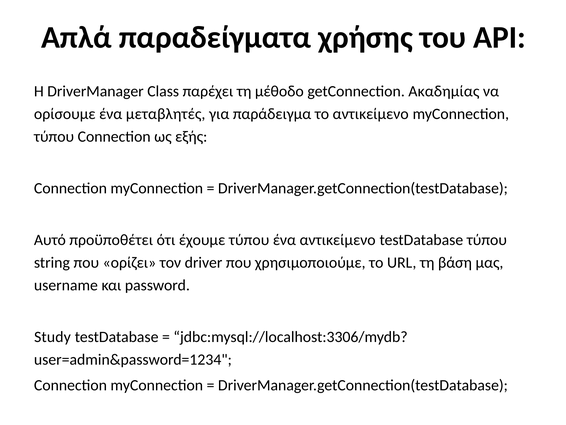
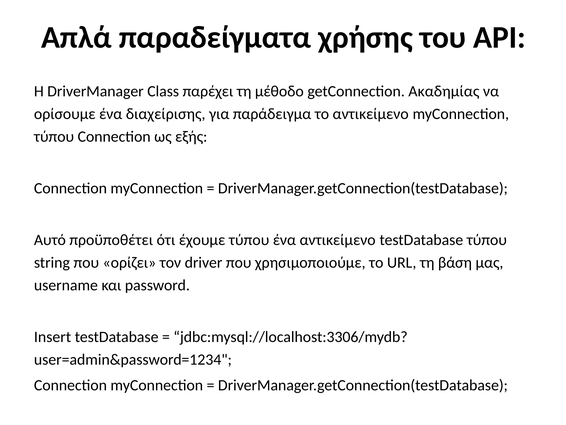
μεταβλητές: μεταβλητές -> διαχείρισης
Study: Study -> Insert
